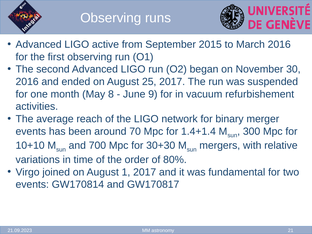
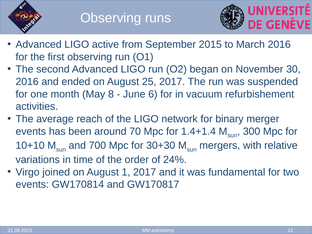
9: 9 -> 6
80%: 80% -> 24%
